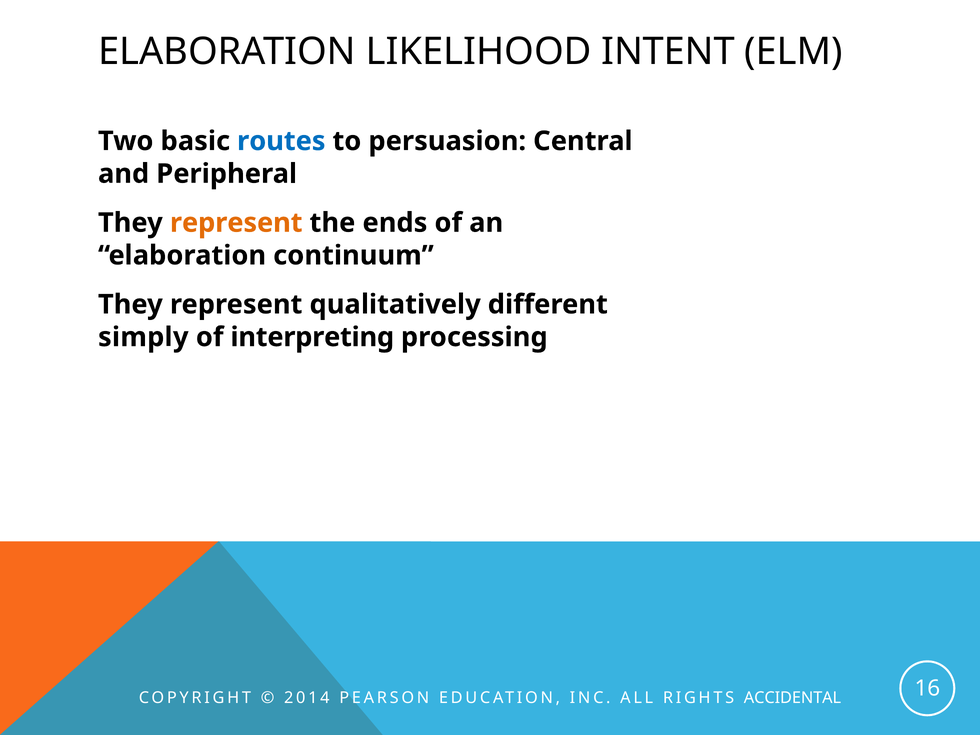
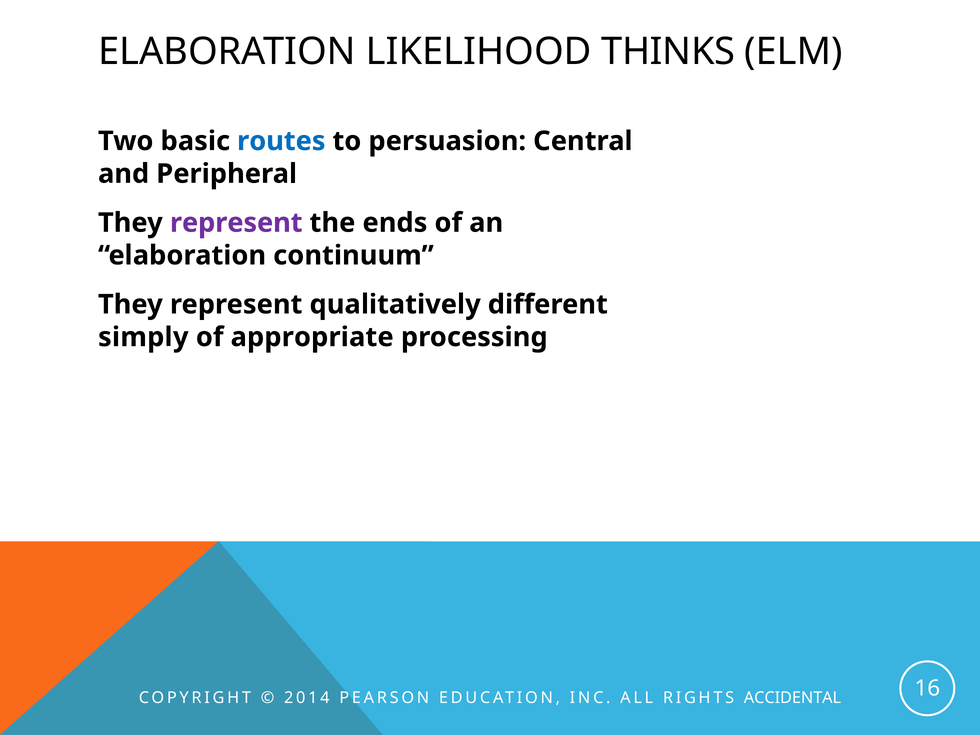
INTENT: INTENT -> THINKS
represent at (236, 223) colour: orange -> purple
interpreting: interpreting -> appropriate
